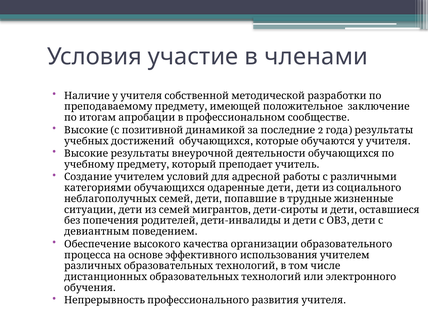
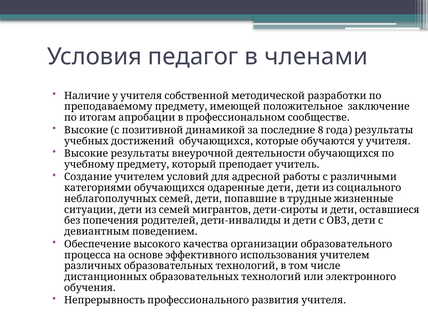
участие: участие -> педагог
2: 2 -> 8
